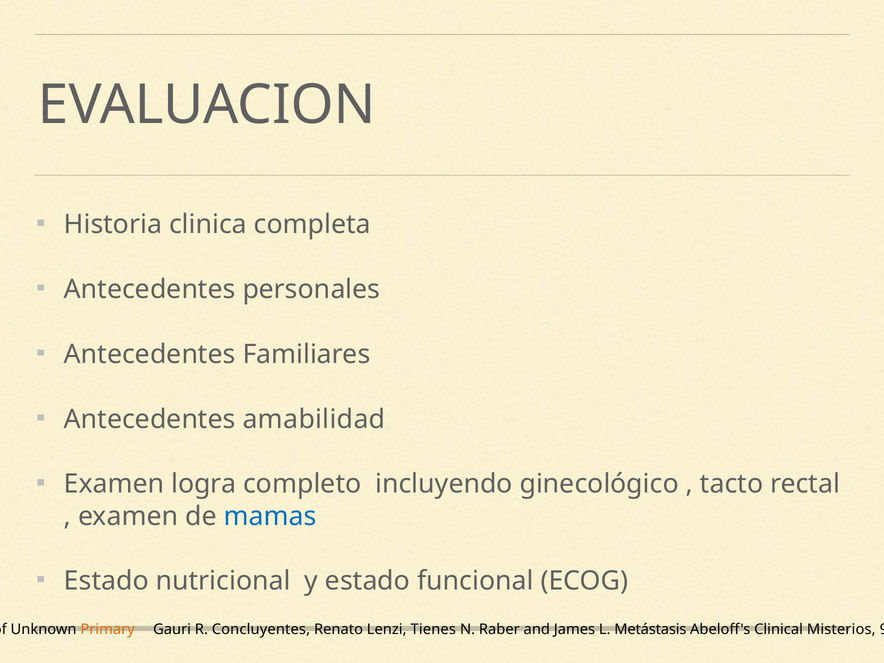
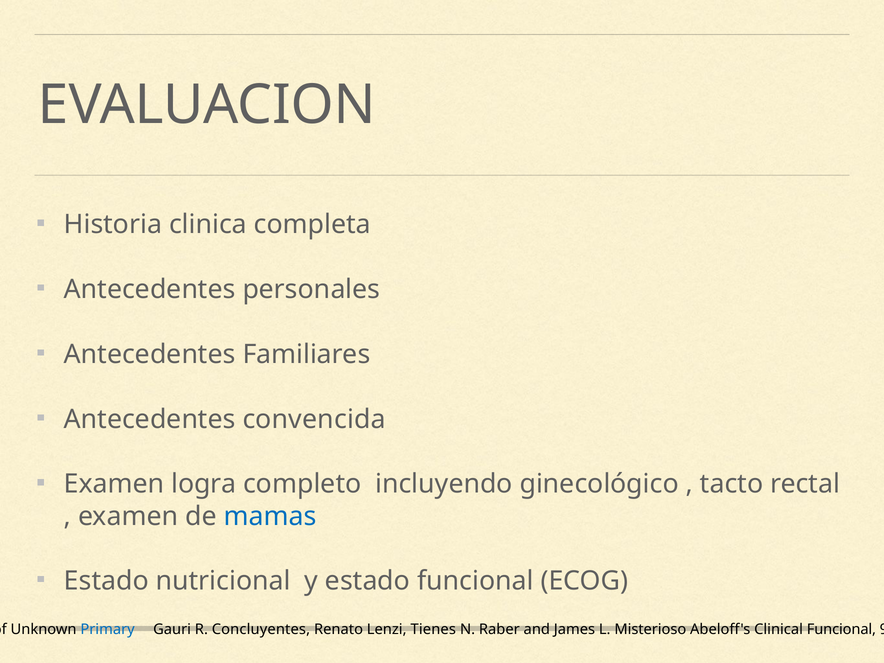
amabilidad: amabilidad -> convencida
Primary colour: orange -> blue
Metástasis: Metástasis -> Misterioso
Clinical Misterios: Misterios -> Funcional
